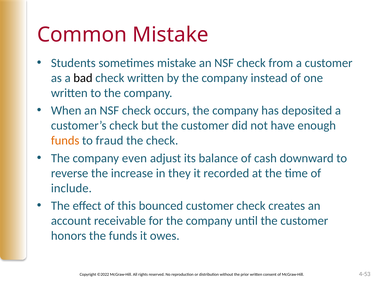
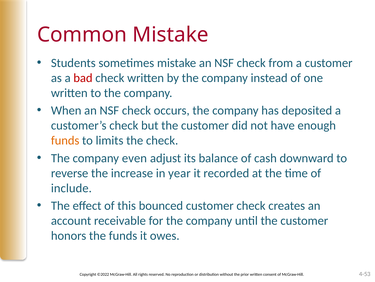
bad colour: black -> red
fraud: fraud -> limits
they: they -> year
